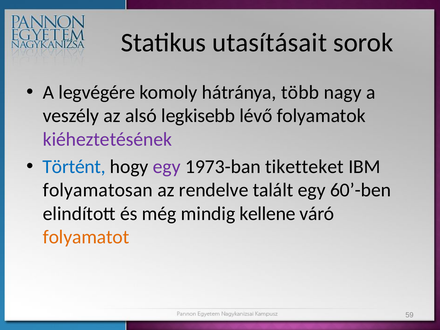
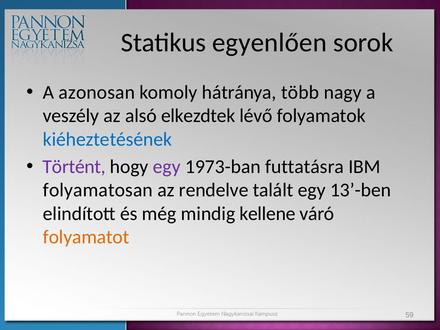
utasításait: utasításait -> egyenlően
legvégére: legvégére -> azonosan
legkisebb: legkisebb -> elkezdtek
kiéheztetésének colour: purple -> blue
Történt colour: blue -> purple
tiketteket: tiketteket -> futtatásra
60’-ben: 60’-ben -> 13’-ben
